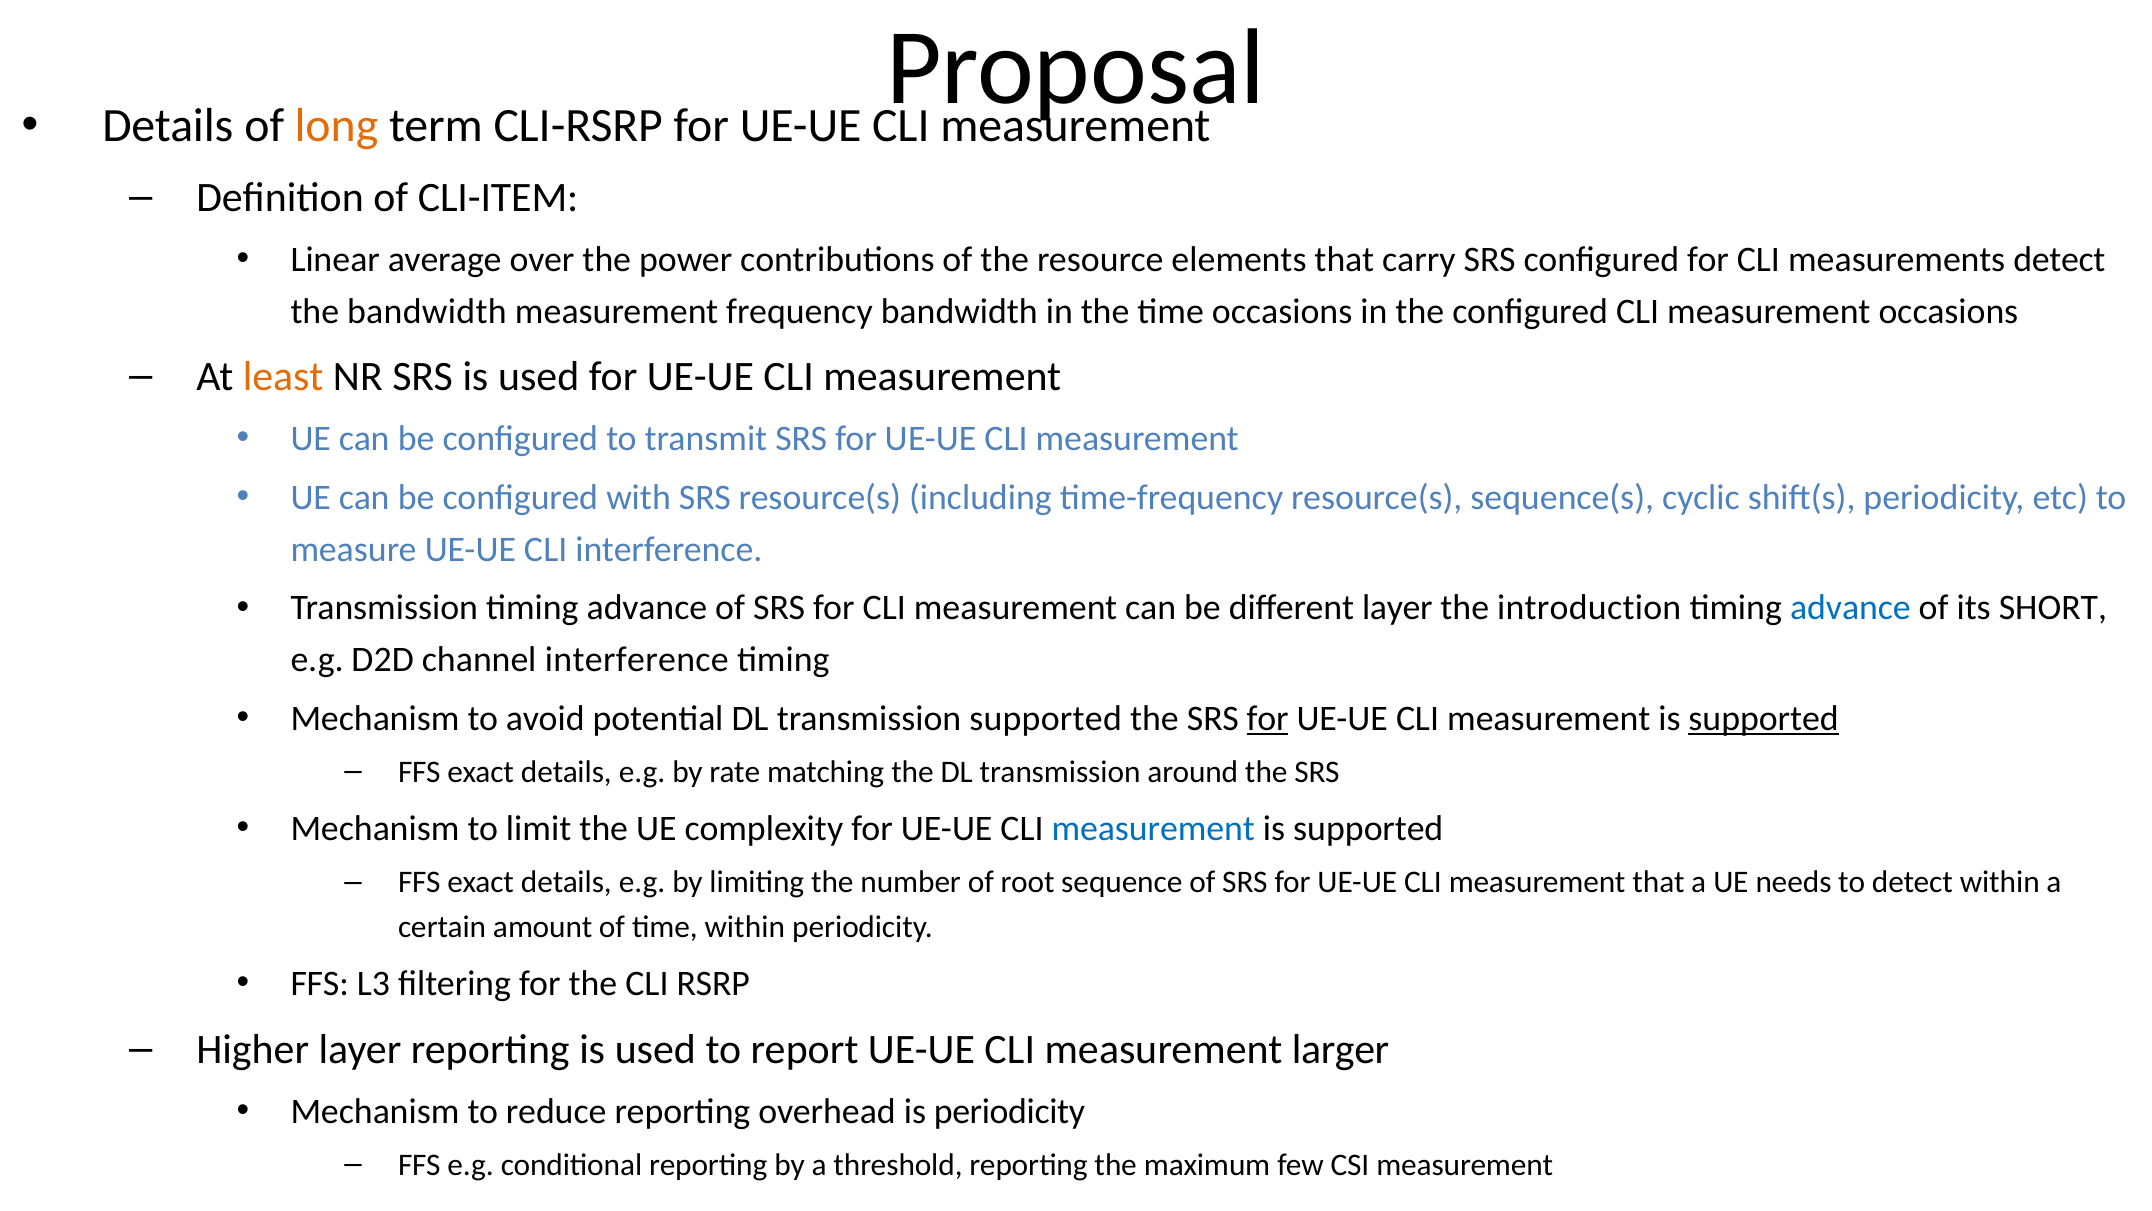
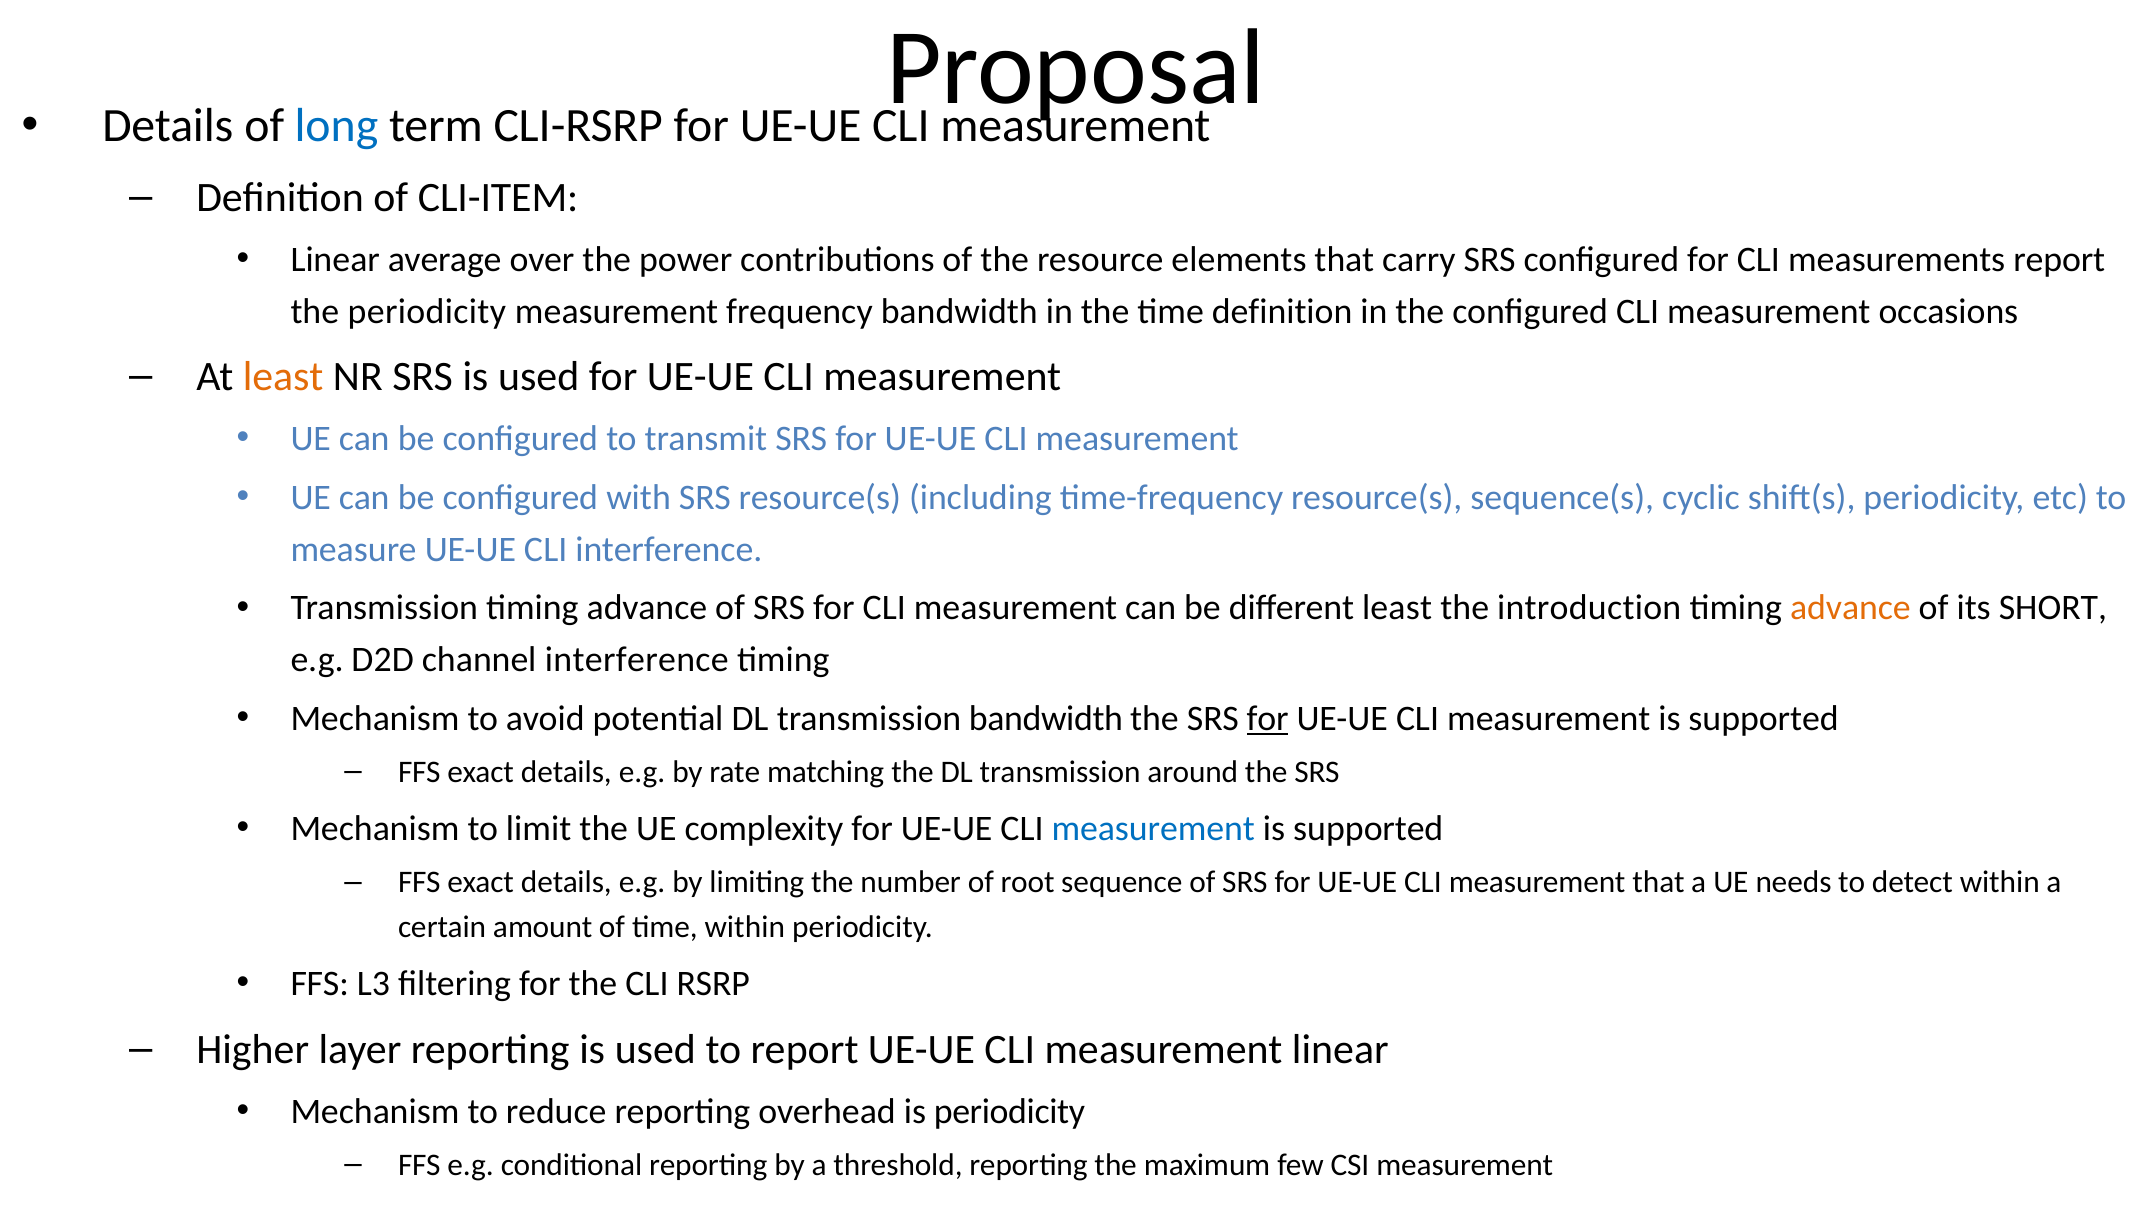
long colour: orange -> blue
measurements detect: detect -> report
the bandwidth: bandwidth -> periodicity
time occasions: occasions -> definition
different layer: layer -> least
advance at (1850, 608) colour: blue -> orange
transmission supported: supported -> bandwidth
supported at (1764, 718) underline: present -> none
measurement larger: larger -> linear
